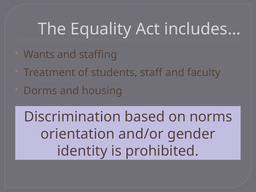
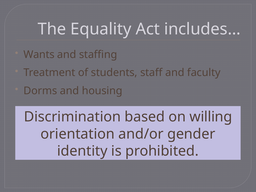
norms: norms -> willing
